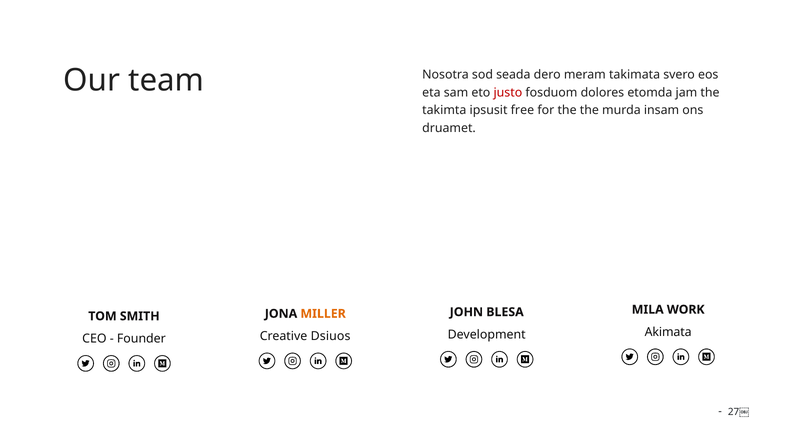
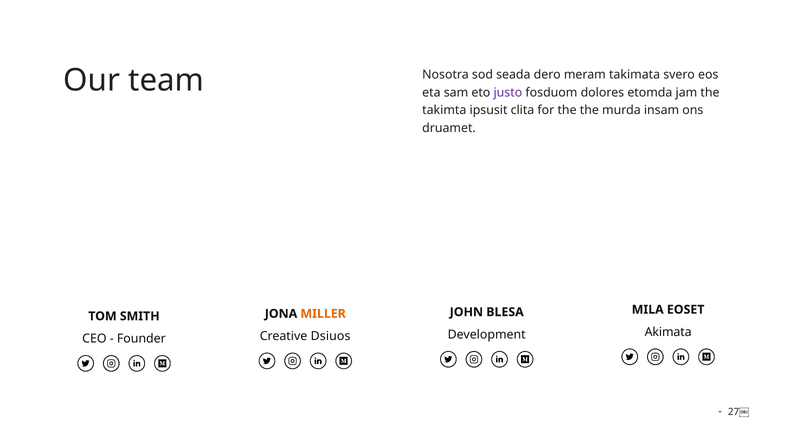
justo colour: red -> purple
free: free -> clita
WORK: WORK -> EOSET
